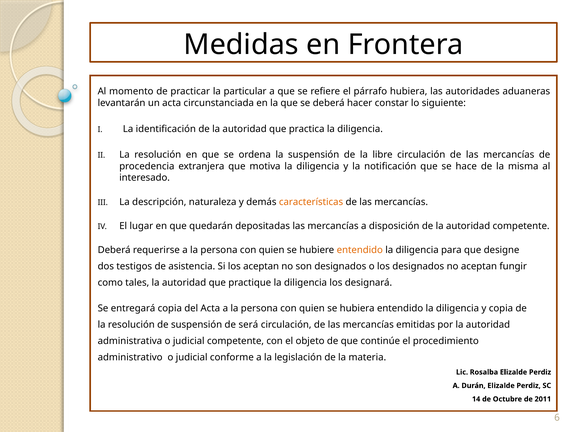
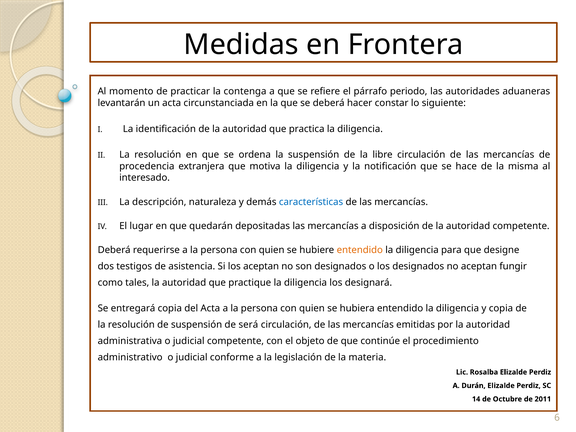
particular: particular -> contenga
párrafo hubiera: hubiera -> periodo
características colour: orange -> blue
